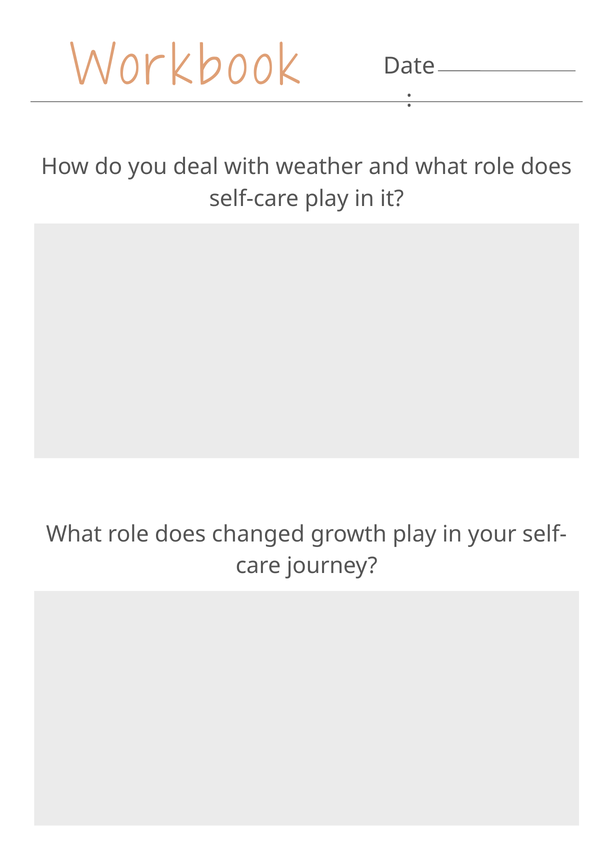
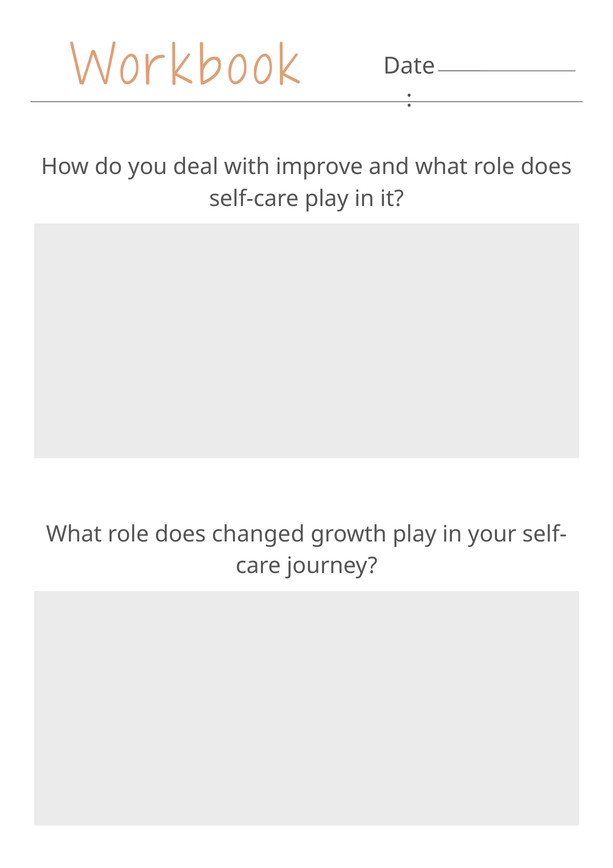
weather: weather -> improve
